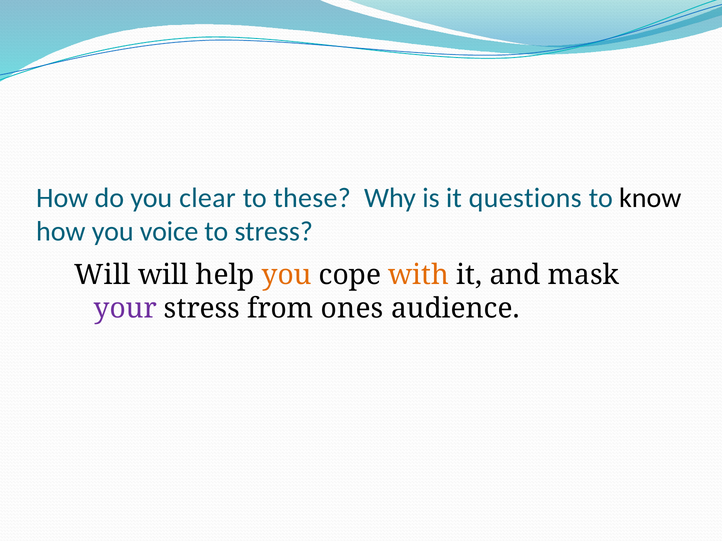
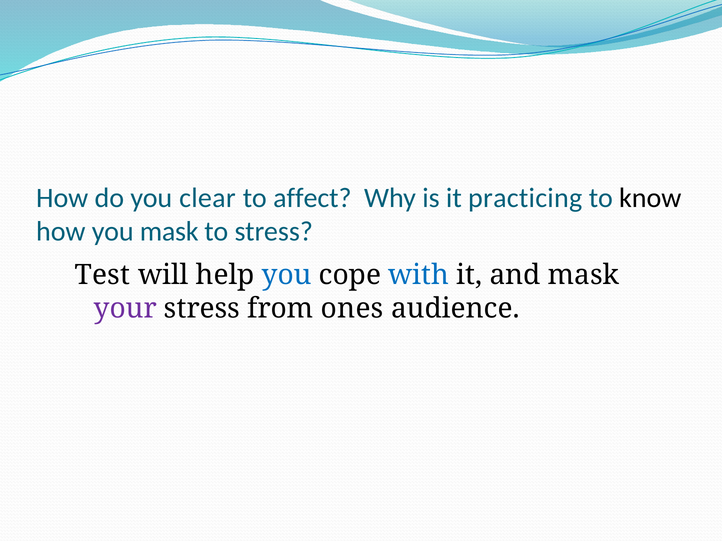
these: these -> affect
questions: questions -> practicing
you voice: voice -> mask
Will at (102, 275): Will -> Test
you at (287, 275) colour: orange -> blue
with colour: orange -> blue
